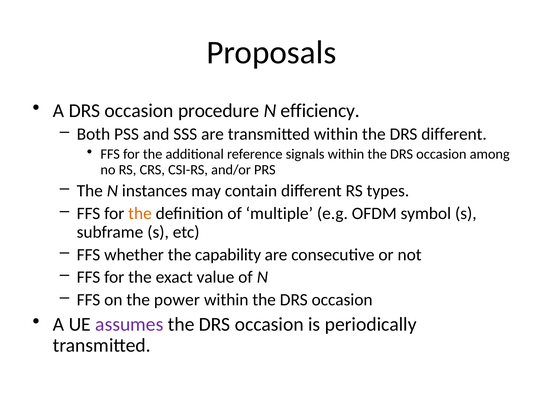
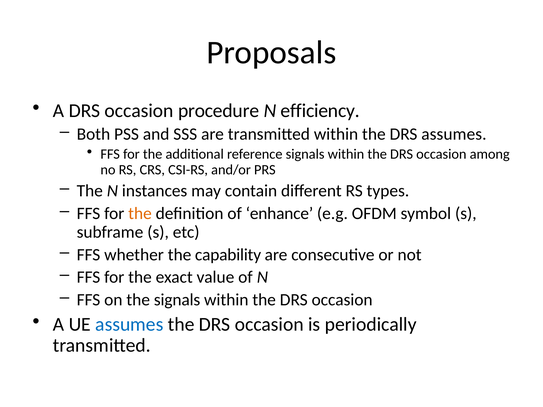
DRS different: different -> assumes
multiple: multiple -> enhance
the power: power -> signals
assumes at (129, 325) colour: purple -> blue
